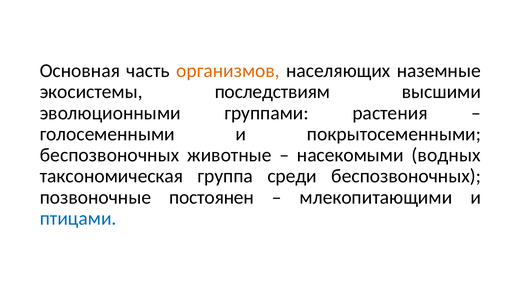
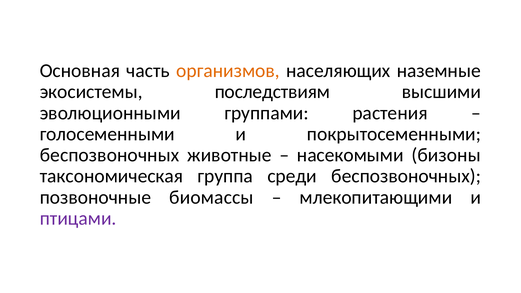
водных: водных -> бизоны
постоянен: постоянен -> биомассы
птицами colour: blue -> purple
